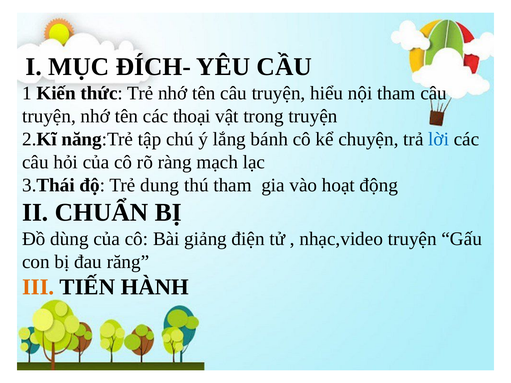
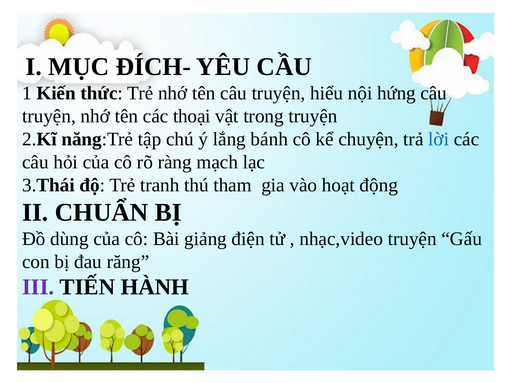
nội tham: tham -> hứng
dung: dung -> tranh
III colour: orange -> purple
